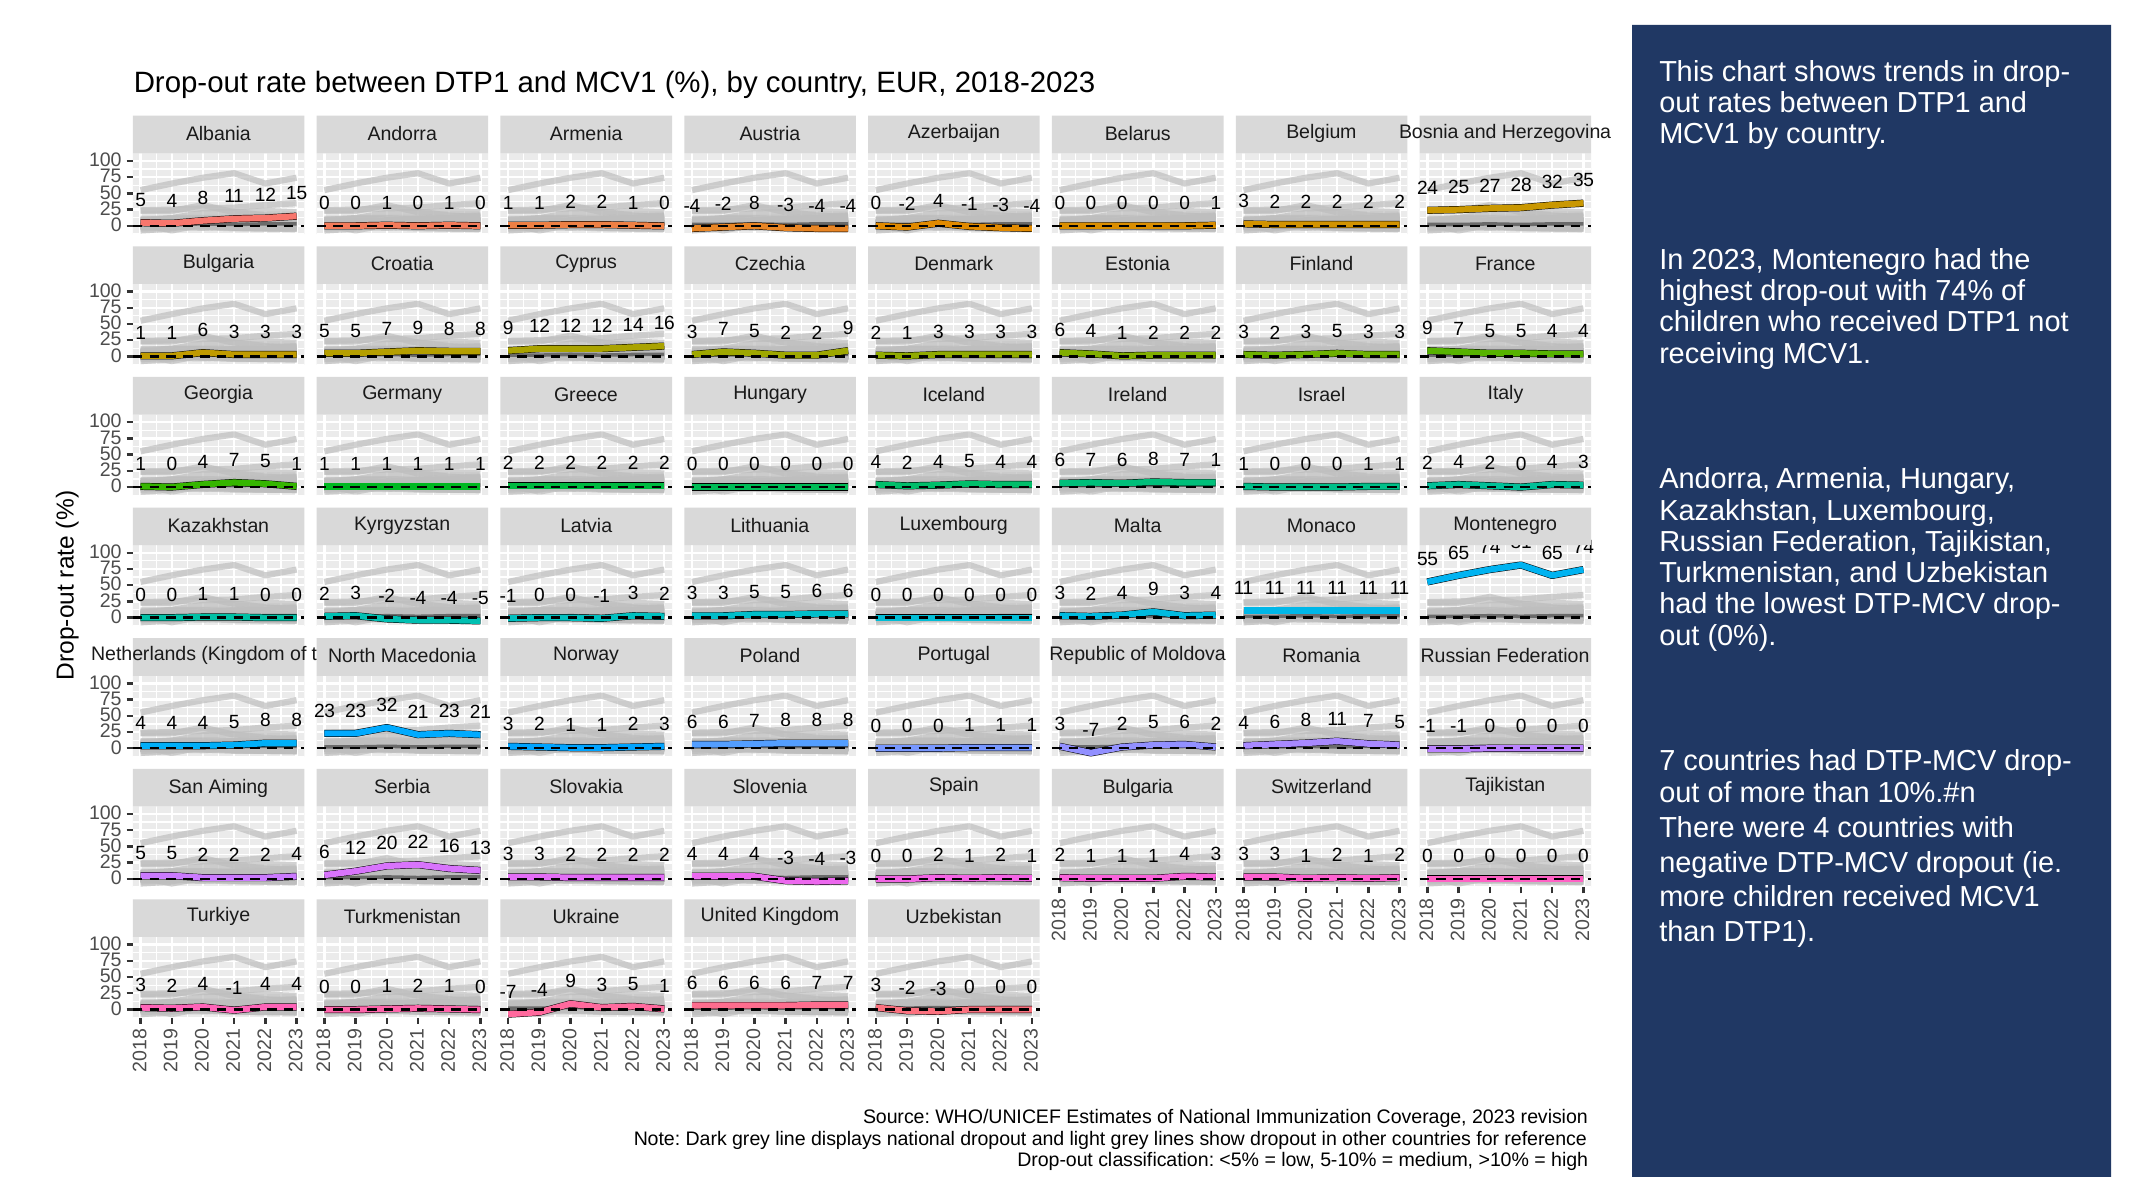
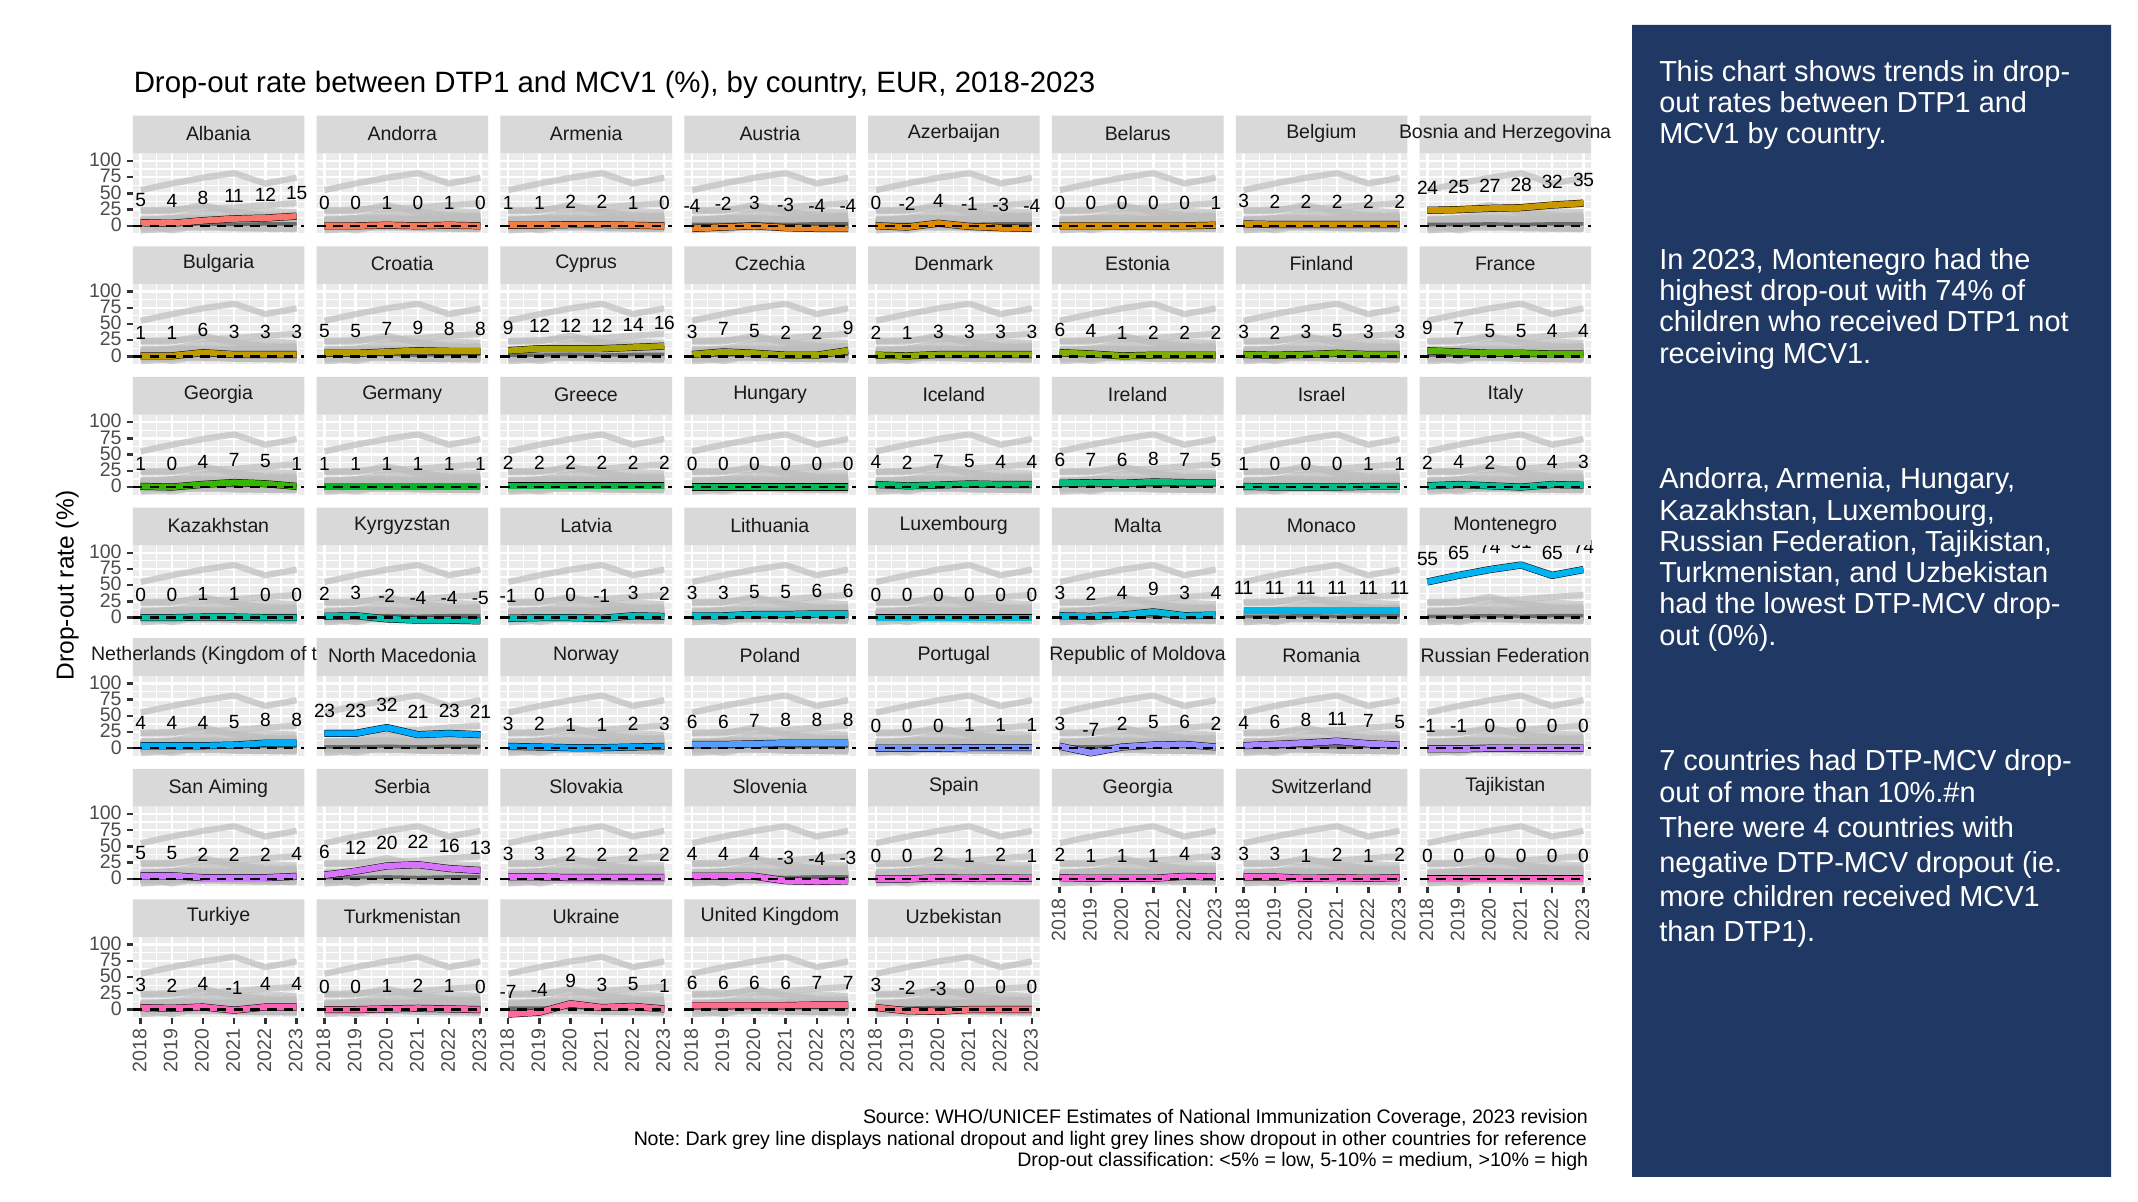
-2 8: 8 -> 3
8 7 1: 1 -> 5
4 at (938, 463): 4 -> 7
Spain Bulgaria: Bulgaria -> Georgia
